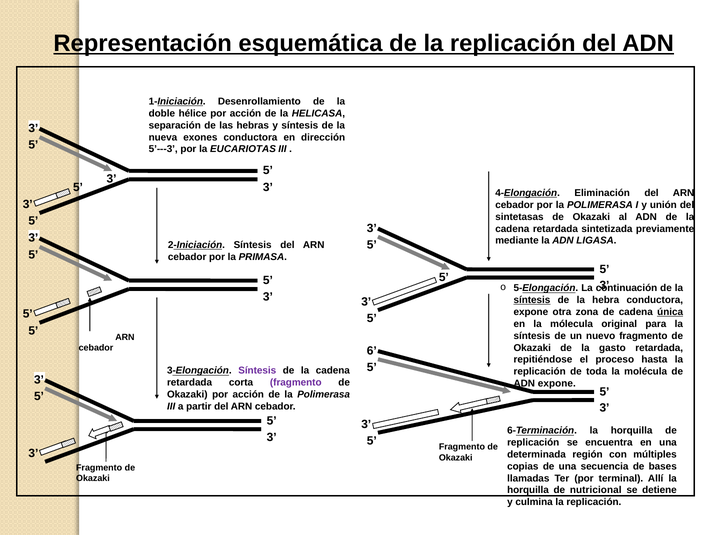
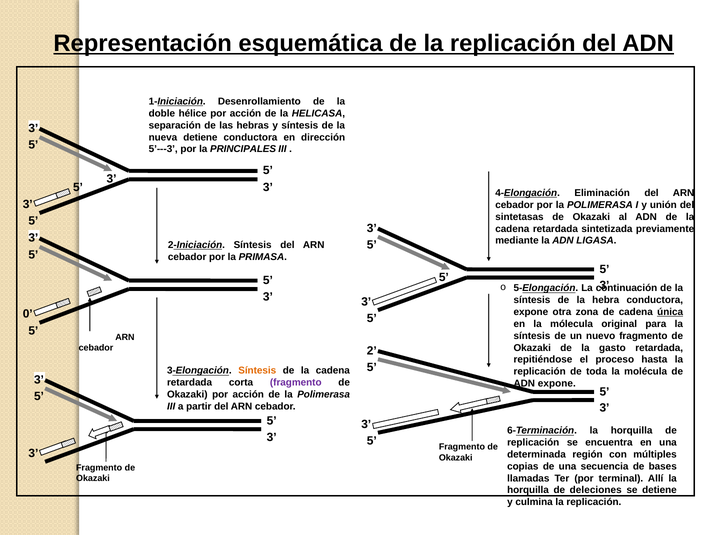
nueva exones: exones -> detiene
EUCARIOTAS: EUCARIOTAS -> PRINCIPALES
síntesis at (532, 300) underline: present -> none
5 at (28, 314): 5 -> 0
6: 6 -> 2
Síntesis at (257, 371) colour: purple -> orange
nutricional: nutricional -> deleciones
